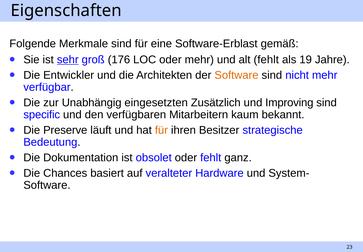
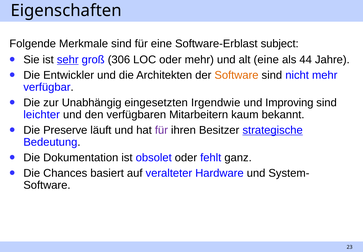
gemäß: gemäß -> subject
176: 176 -> 306
alt fehlt: fehlt -> eine
19: 19 -> 44
Zusätzlich: Zusätzlich -> Irgendwie
specific: specific -> leichter
für at (161, 130) colour: orange -> purple
strategische underline: none -> present
